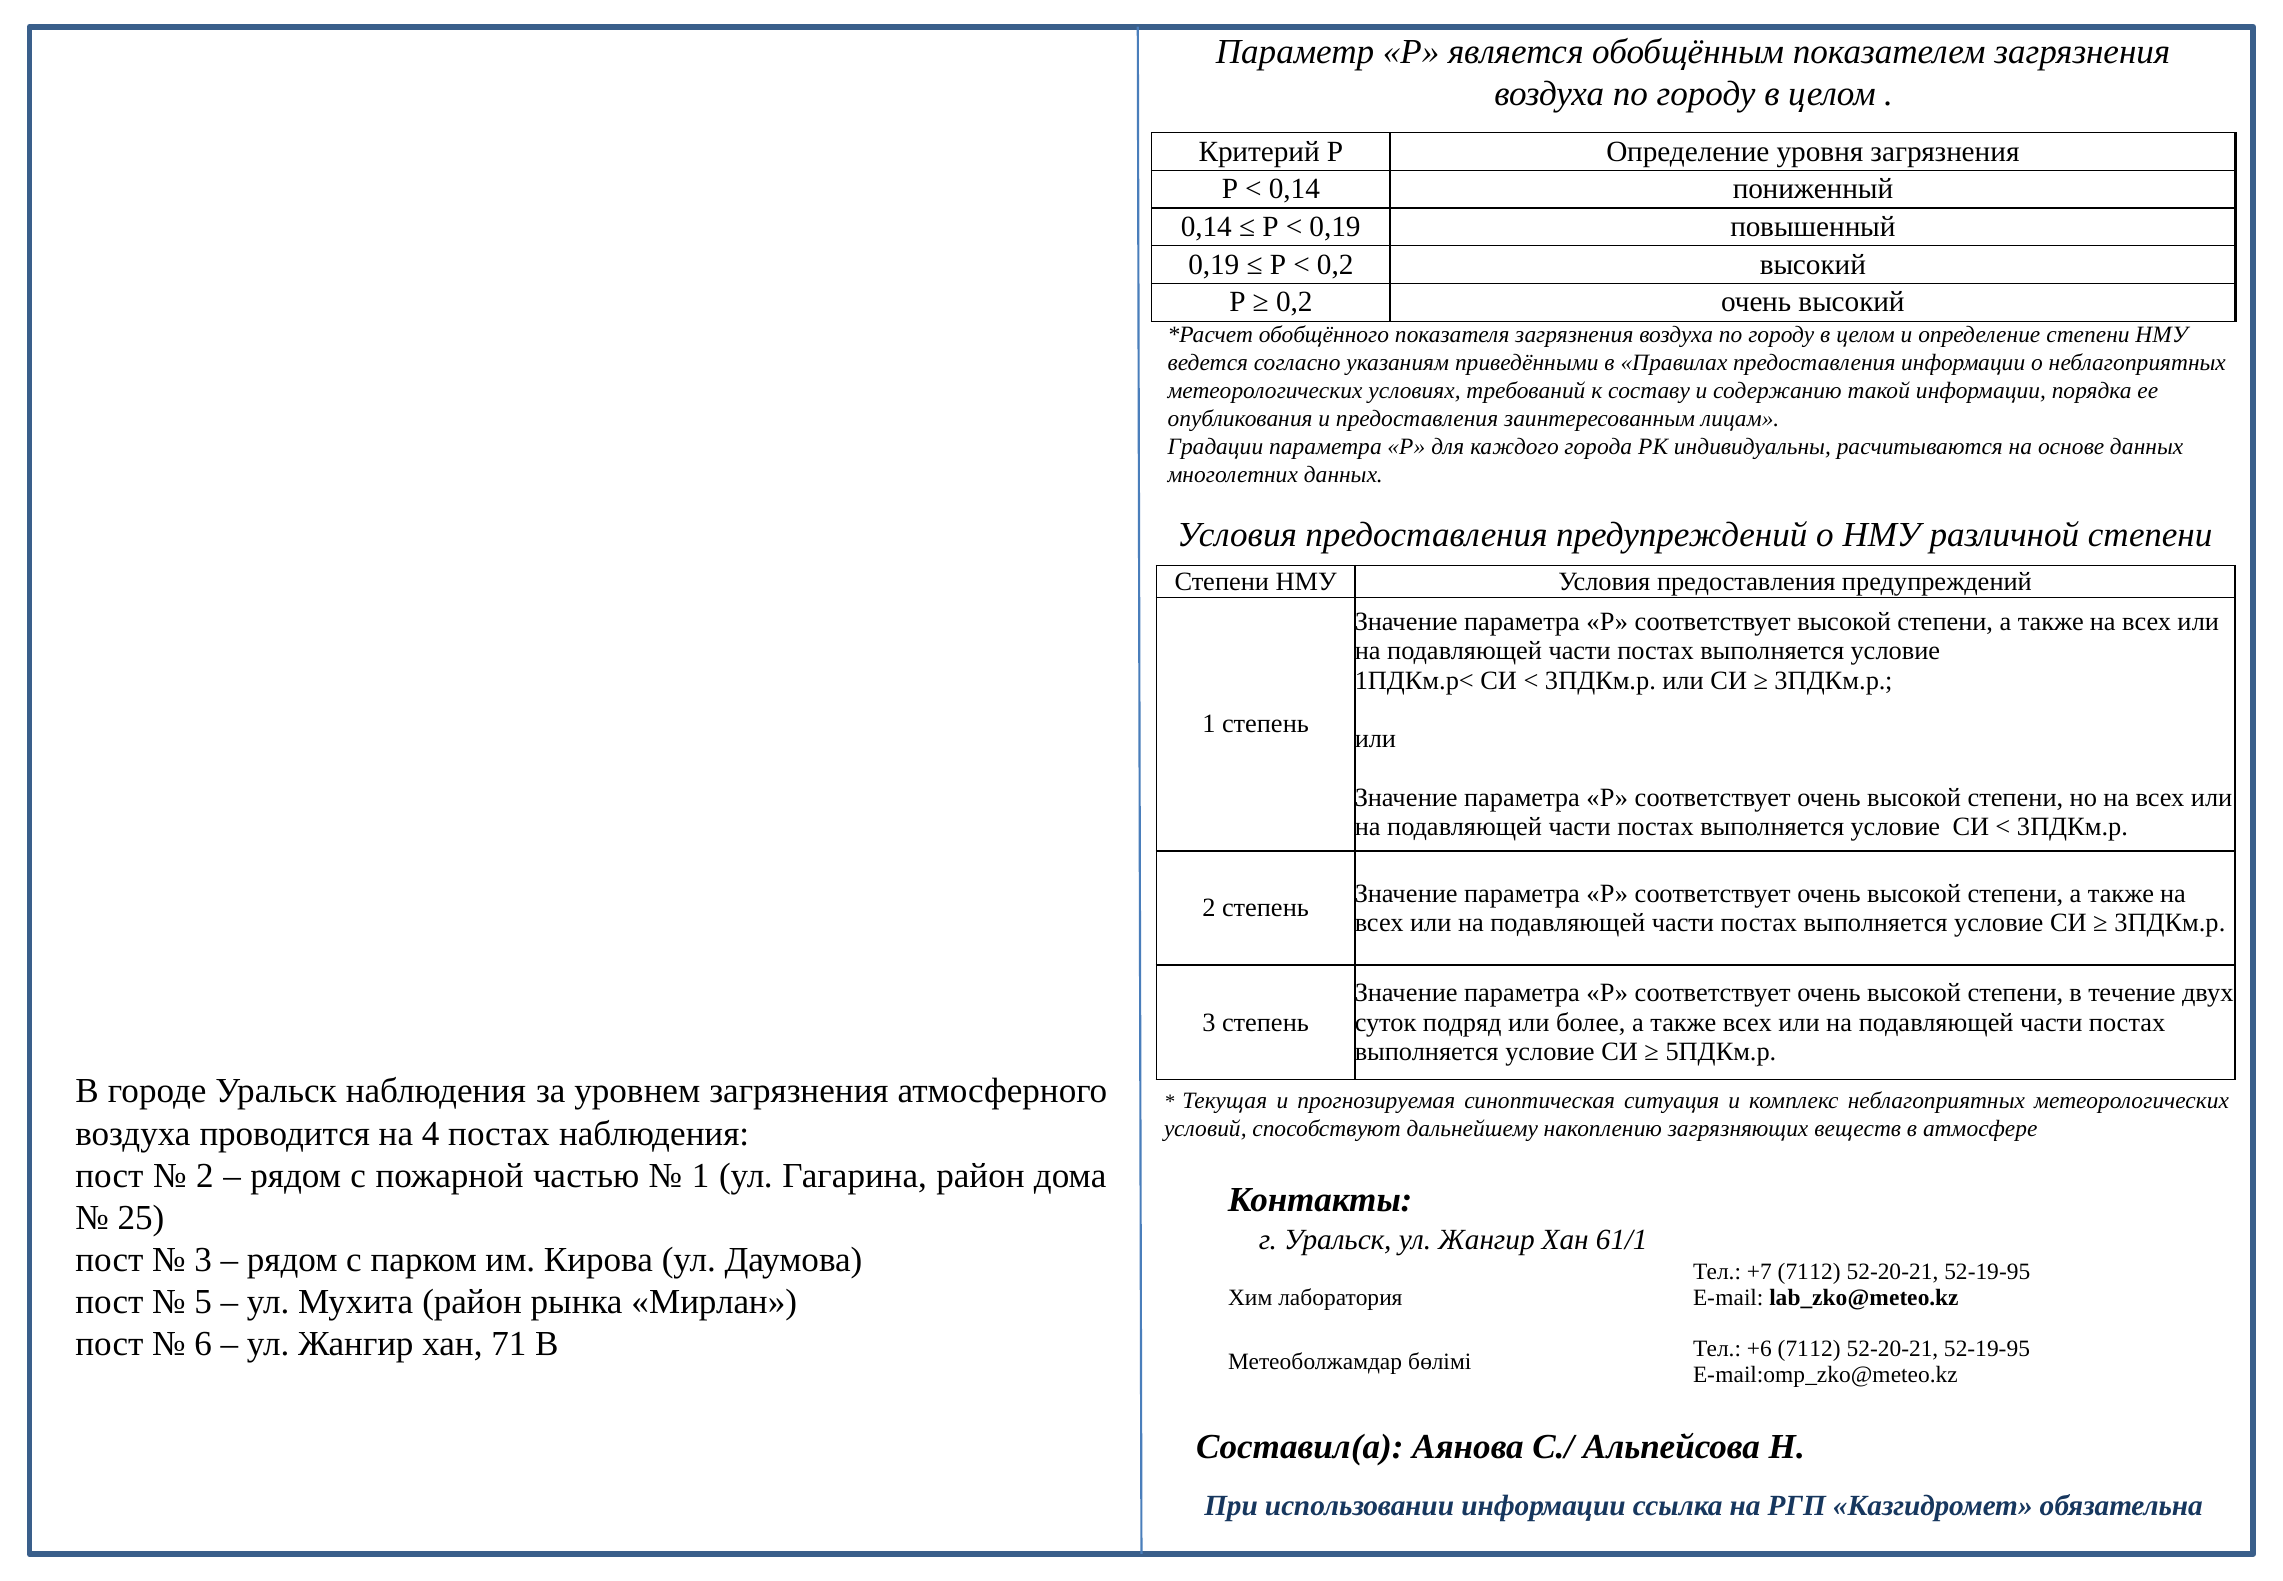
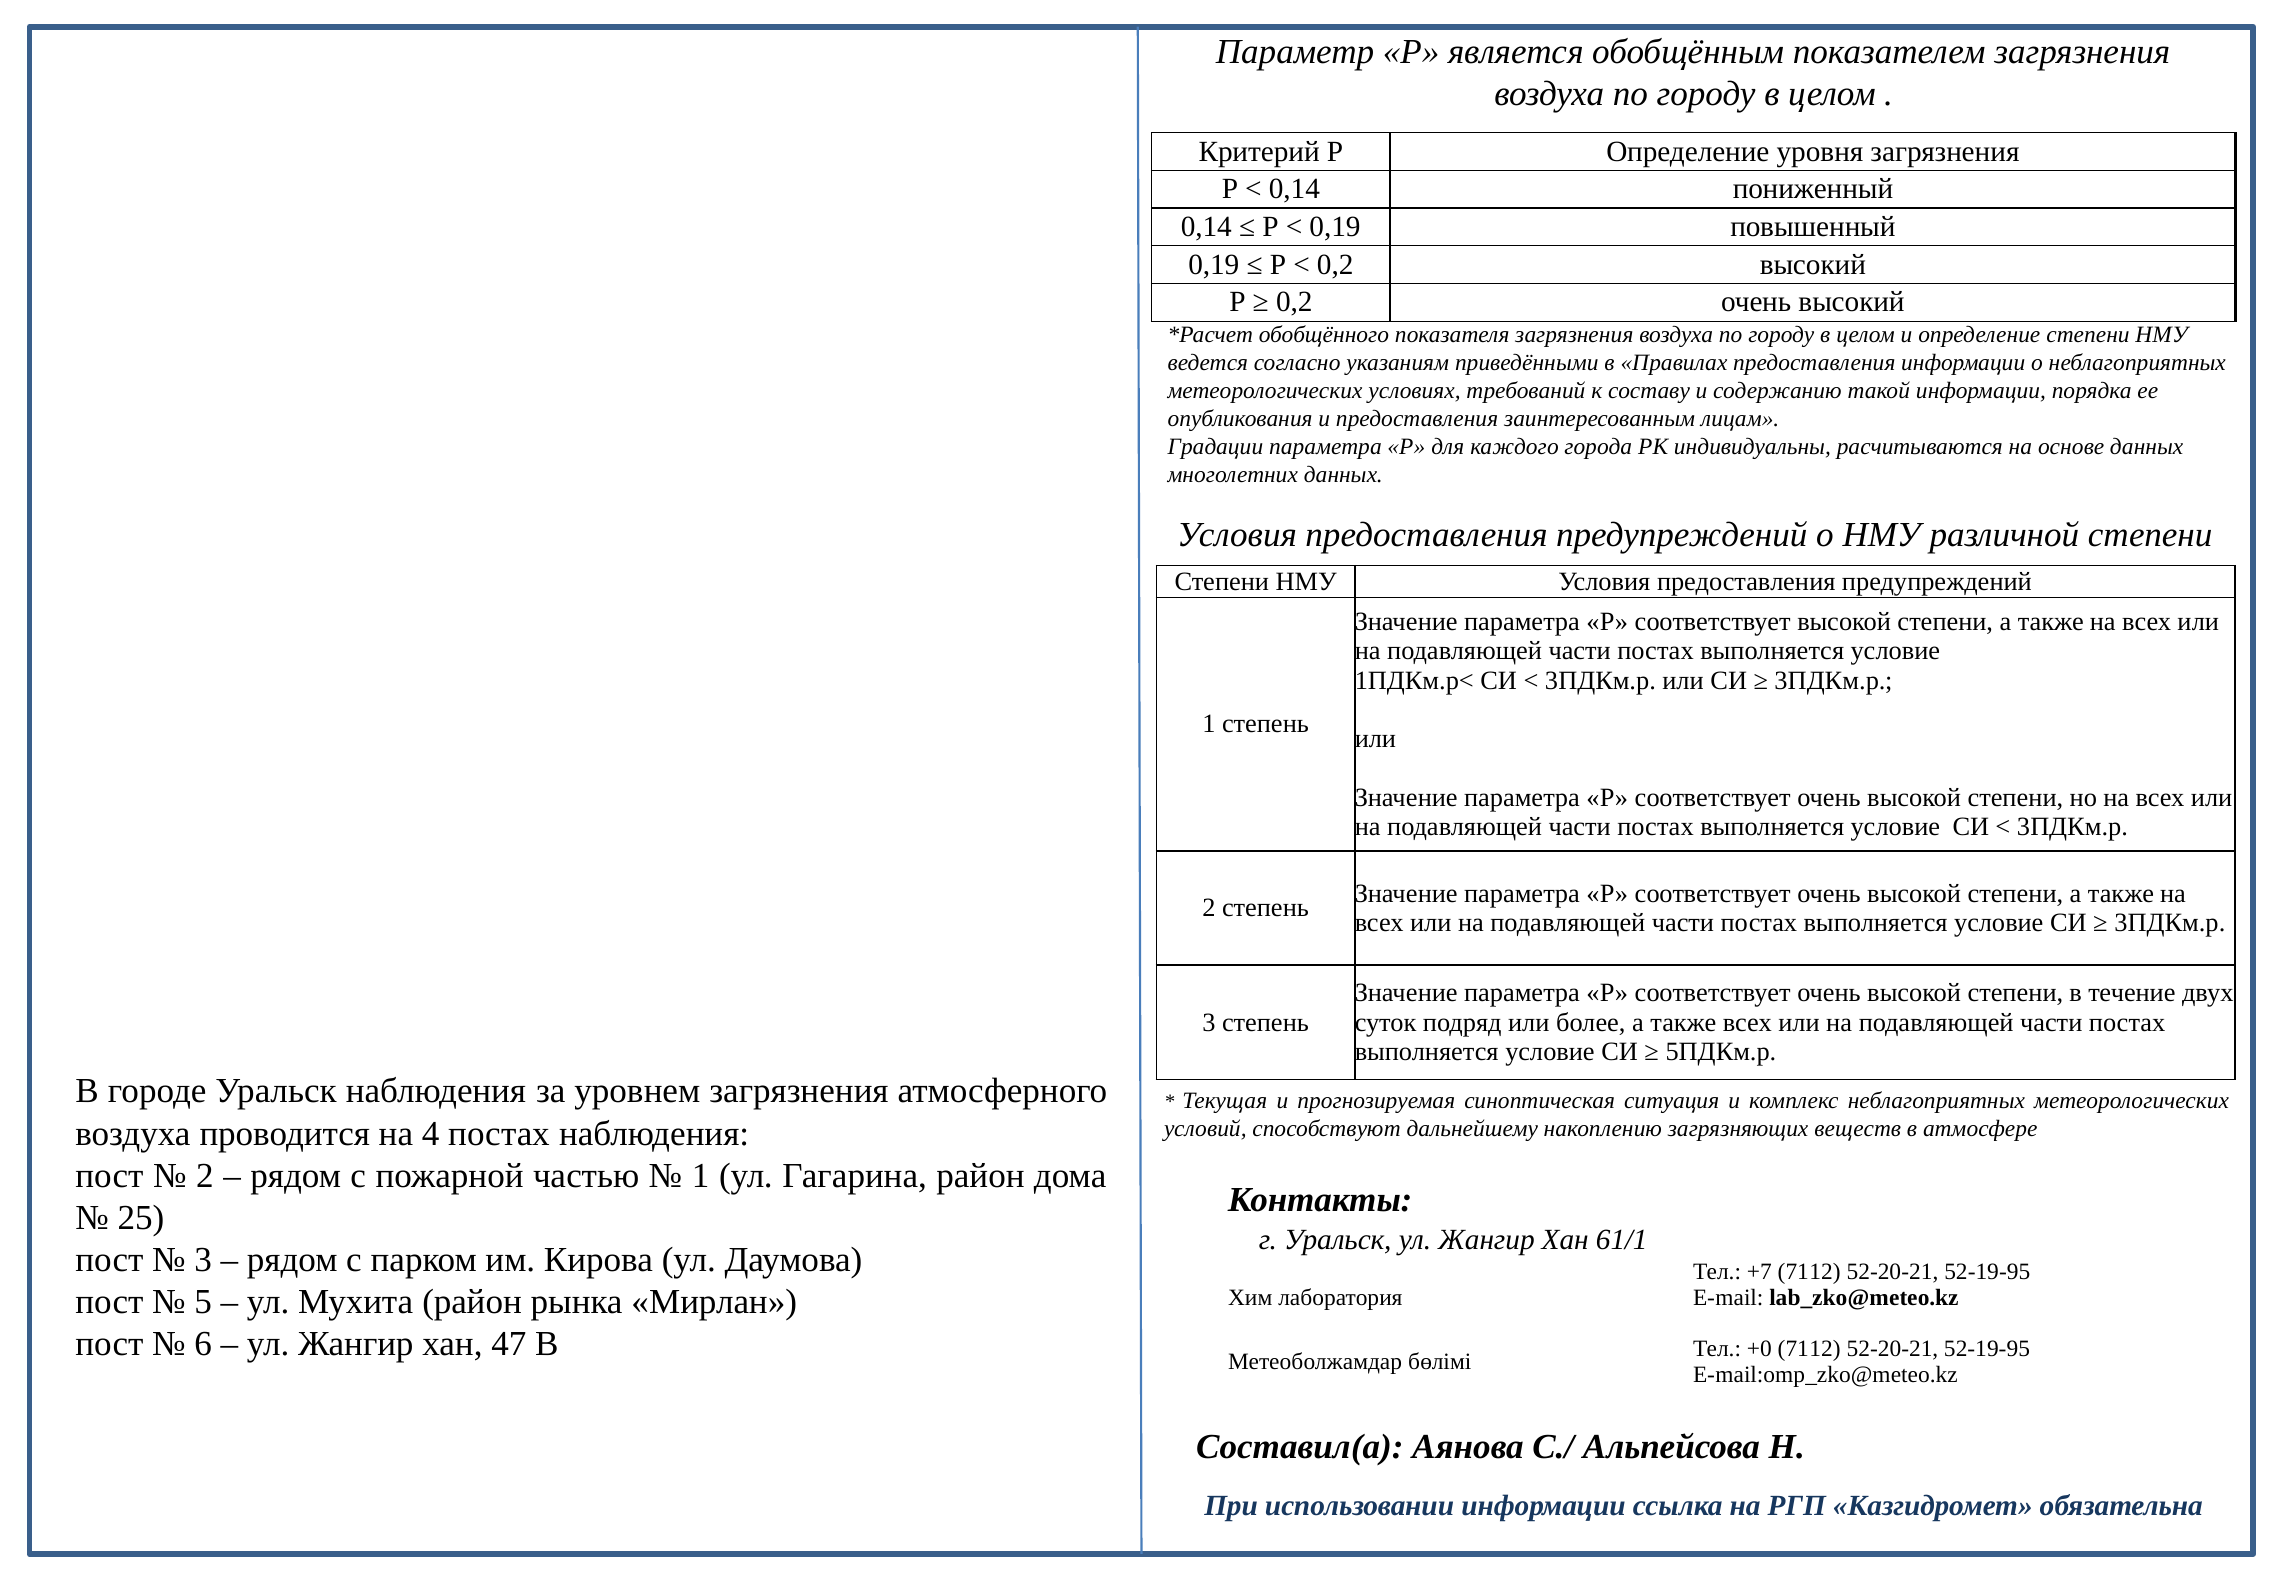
71: 71 -> 47
+6: +6 -> +0
